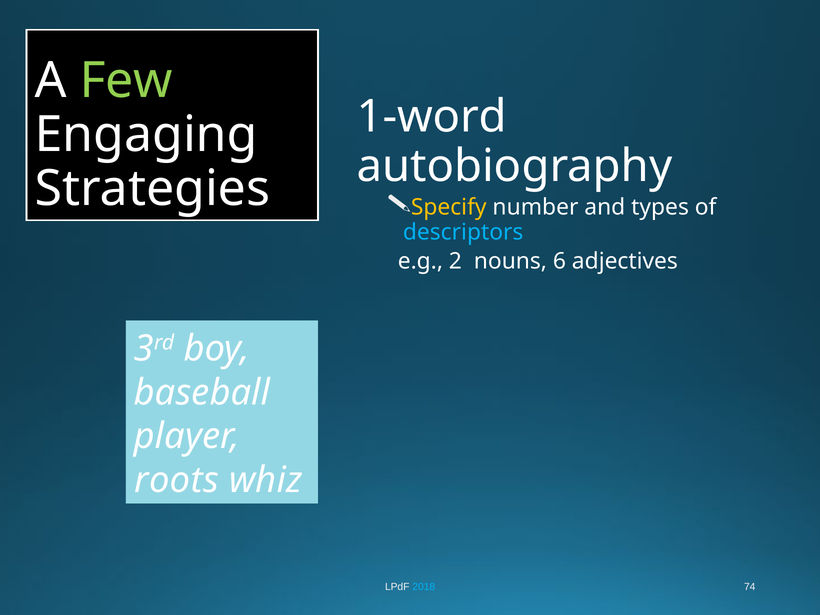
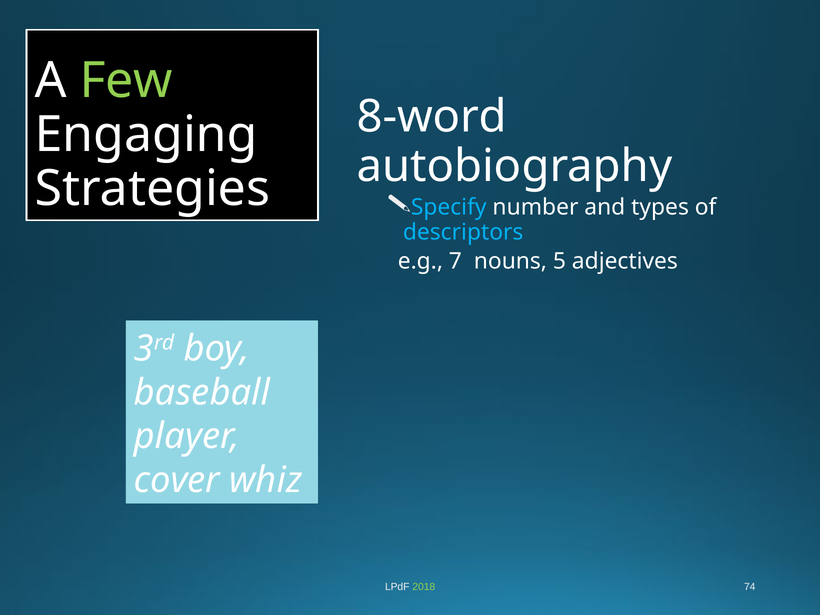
1-word: 1-word -> 8-word
Specify colour: yellow -> light blue
2: 2 -> 7
6: 6 -> 5
roots: roots -> cover
2018 colour: light blue -> light green
